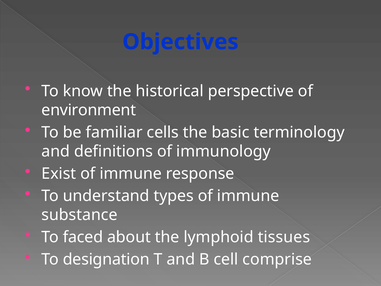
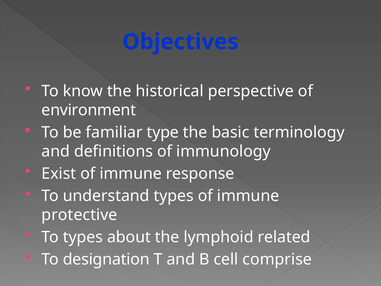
cells: cells -> type
substance: substance -> protective
To faced: faced -> types
tissues: tissues -> related
